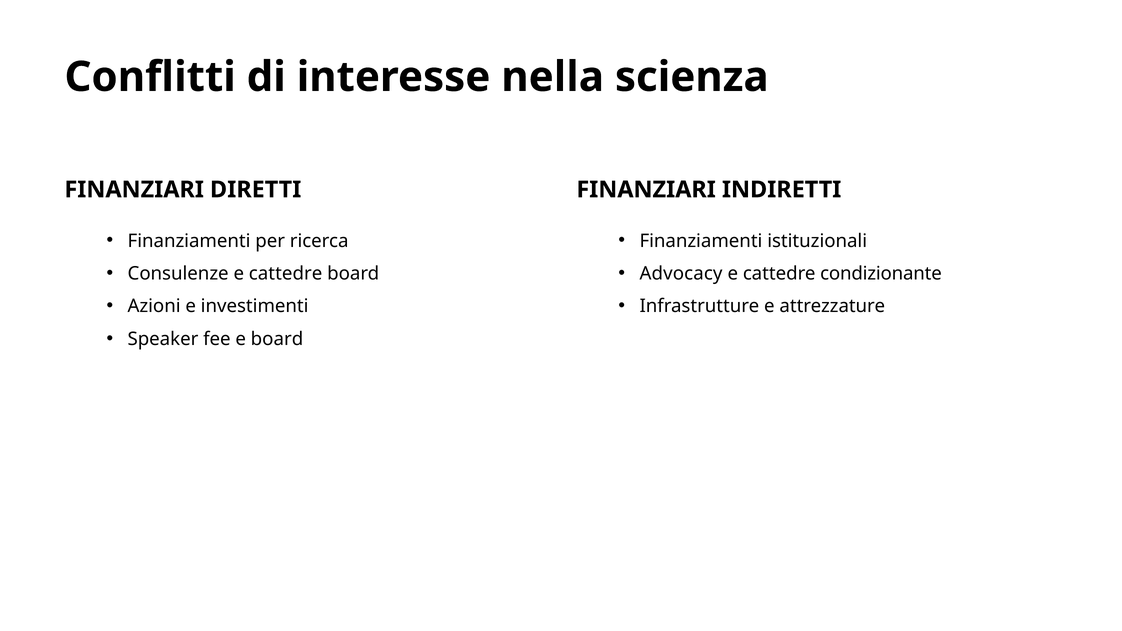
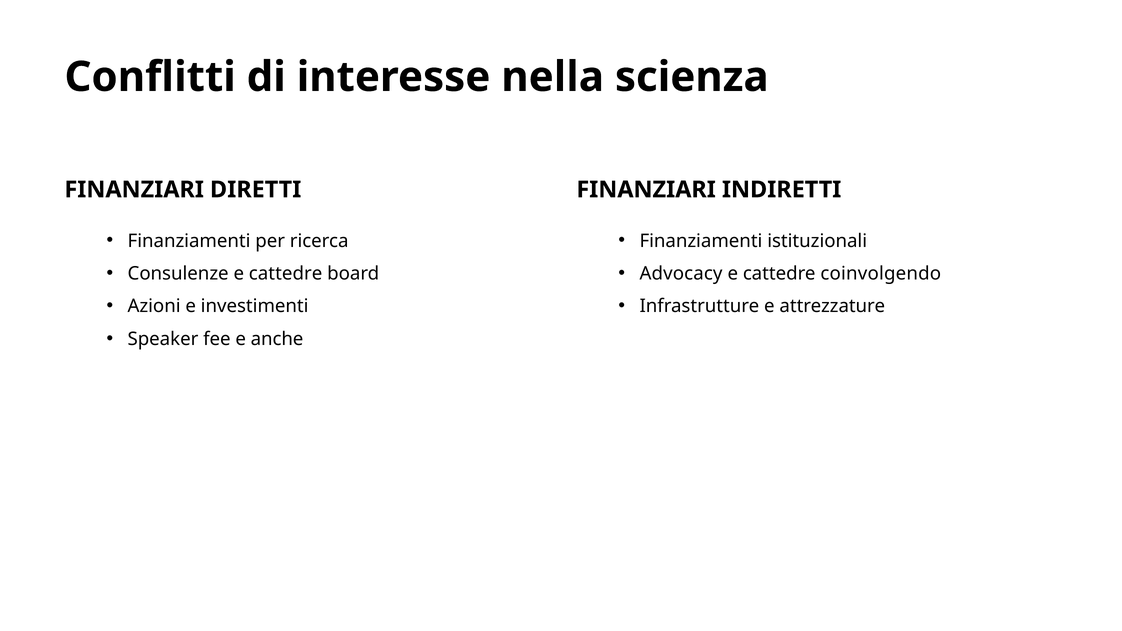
condizionante: condizionante -> coinvolgendo
e board: board -> anche
